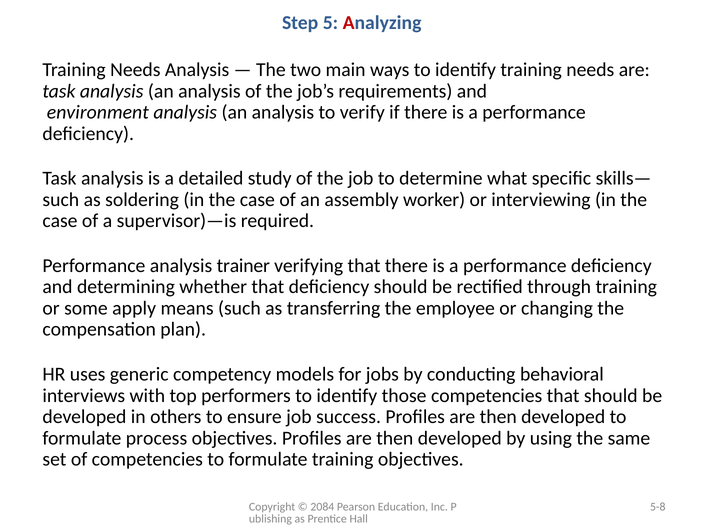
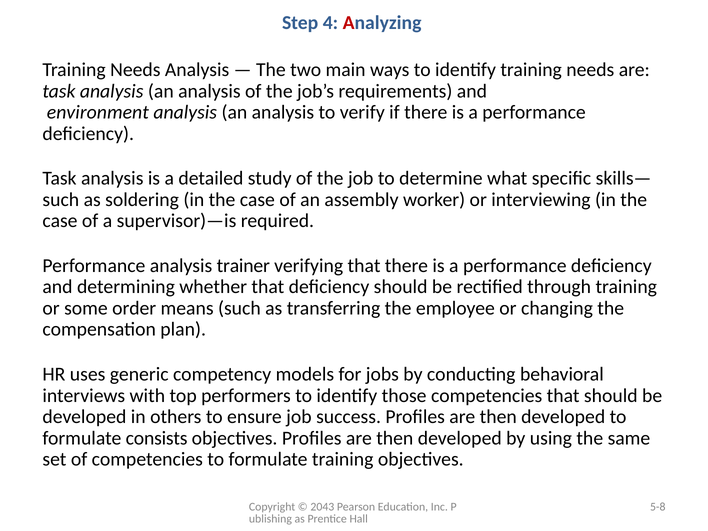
5: 5 -> 4
apply: apply -> order
process: process -> consists
2084: 2084 -> 2043
